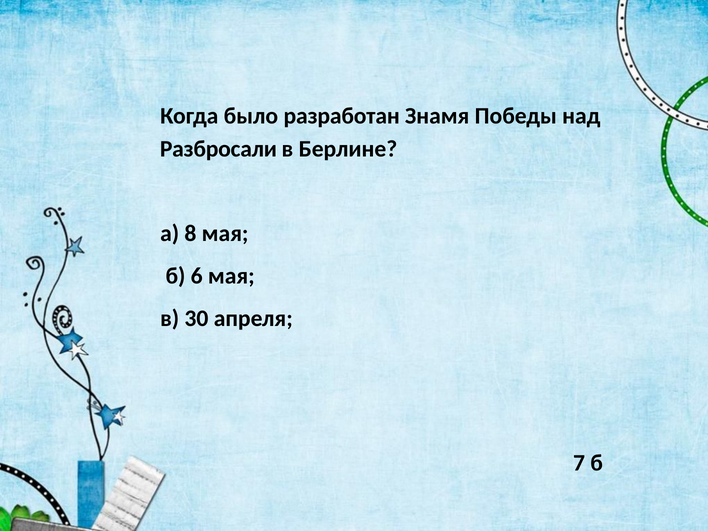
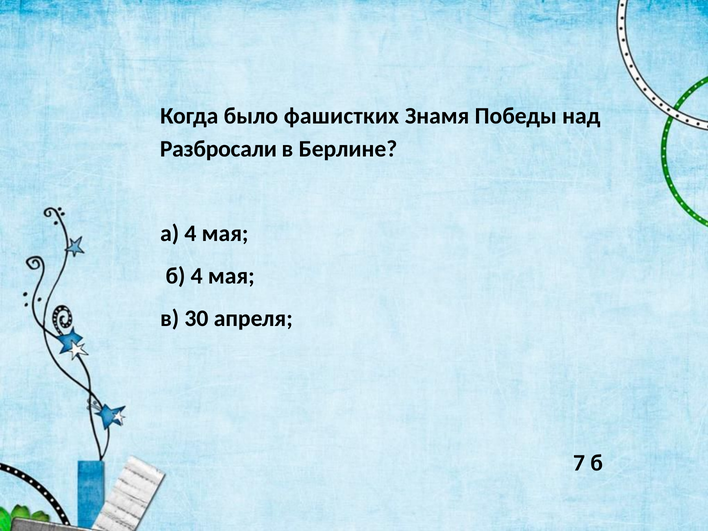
разработан: разработан -> фашистких
а 8: 8 -> 4
б 6: 6 -> 4
